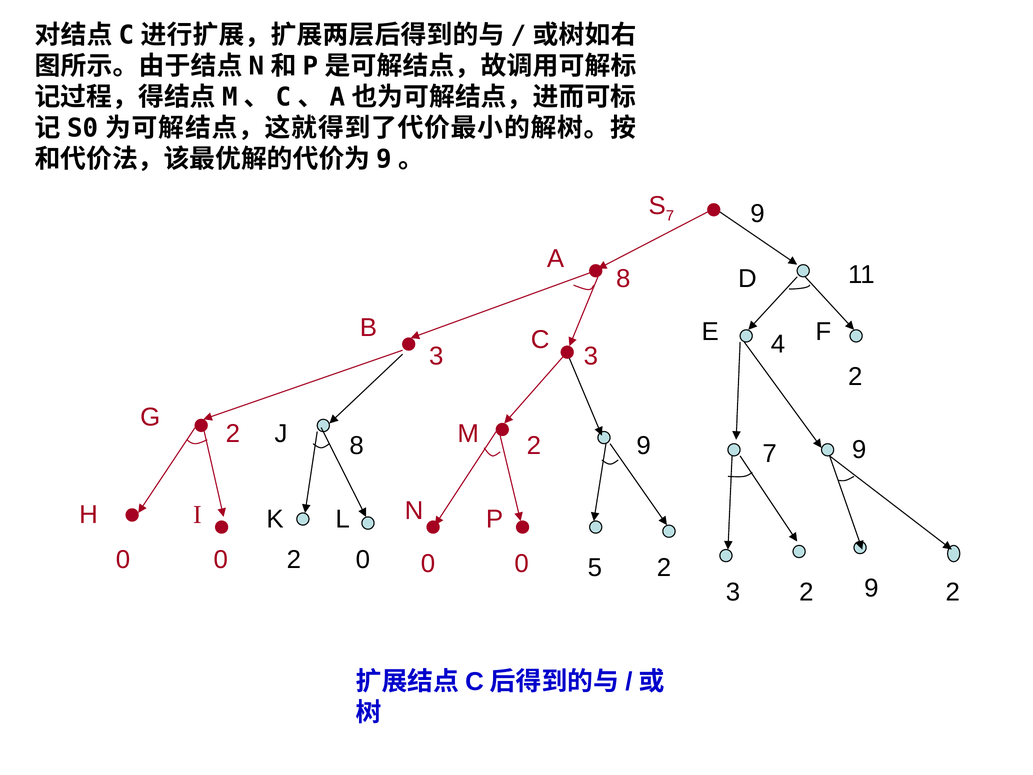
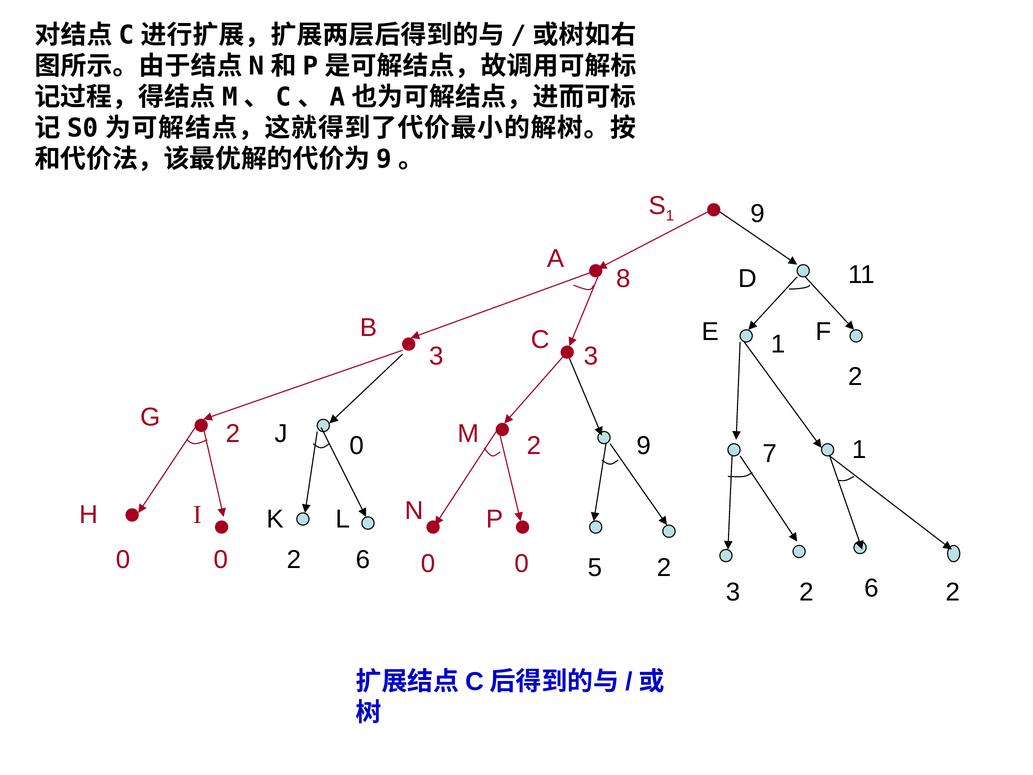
7 at (670, 216): 7 -> 1
3 4: 4 -> 1
2 8: 8 -> 0
9 at (859, 450): 9 -> 1
0 2 0: 0 -> 6
3 2 9: 9 -> 6
